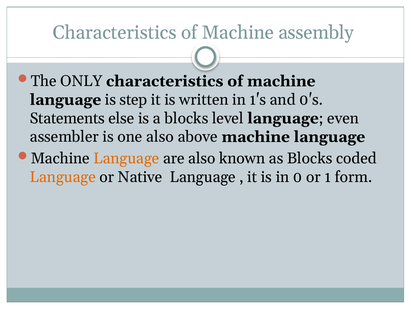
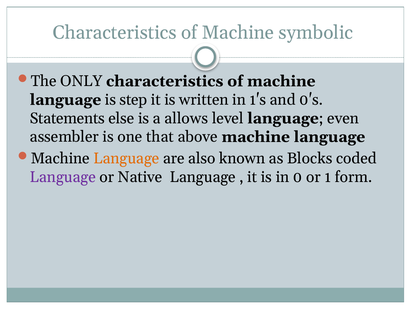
assembly: assembly -> symbolic
a blocks: blocks -> allows
one also: also -> that
Language at (63, 177) colour: orange -> purple
